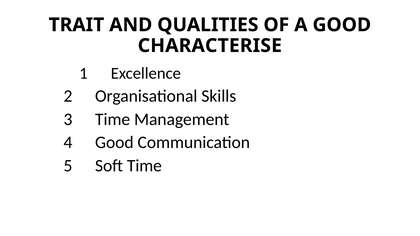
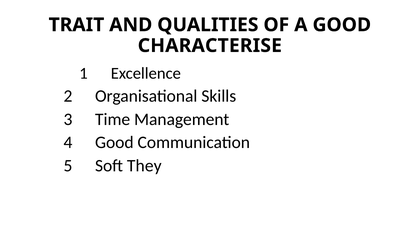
Soft Time: Time -> They
